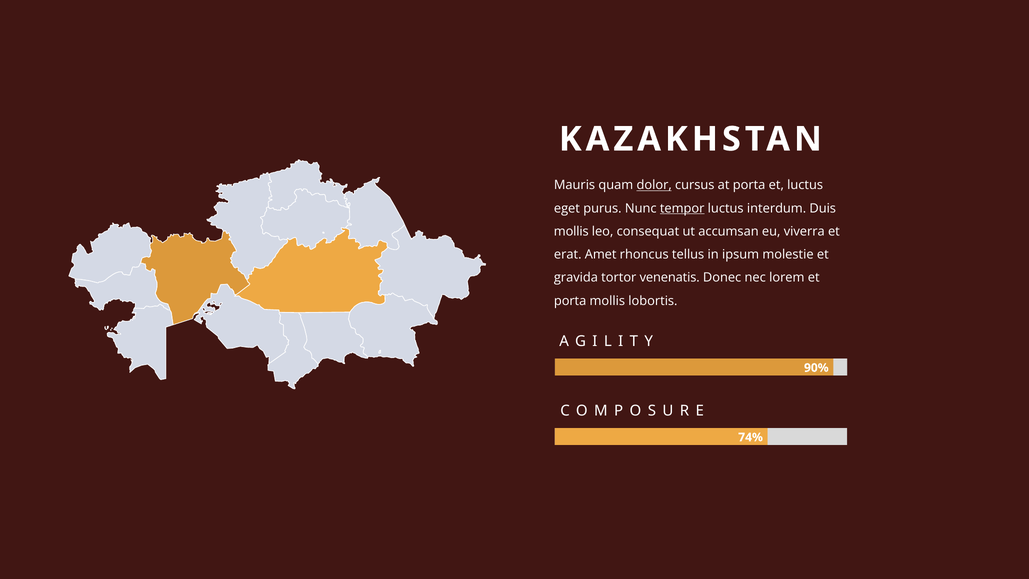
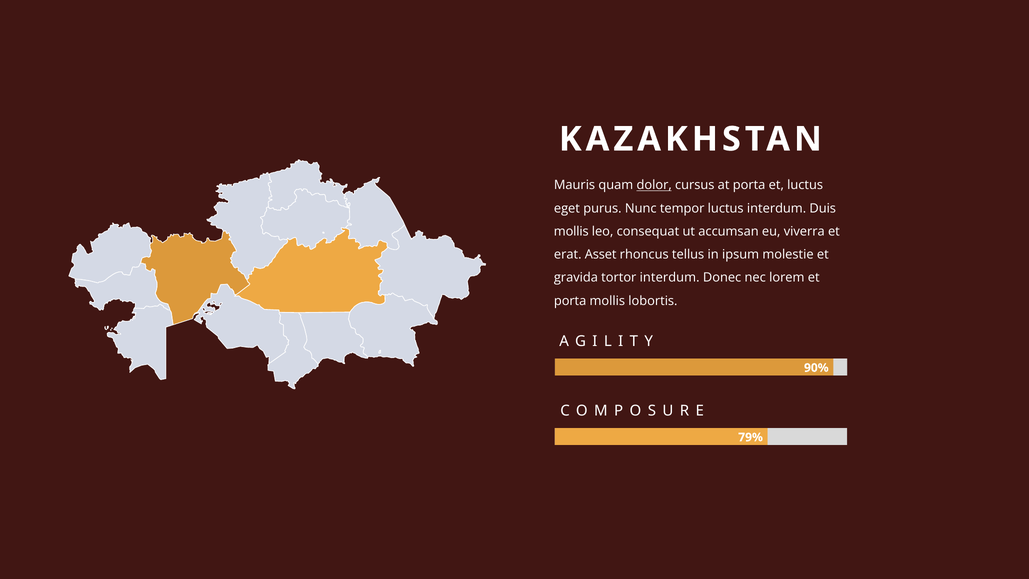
tempor underline: present -> none
Amet: Amet -> Asset
tortor venenatis: venenatis -> interdum
74%: 74% -> 79%
